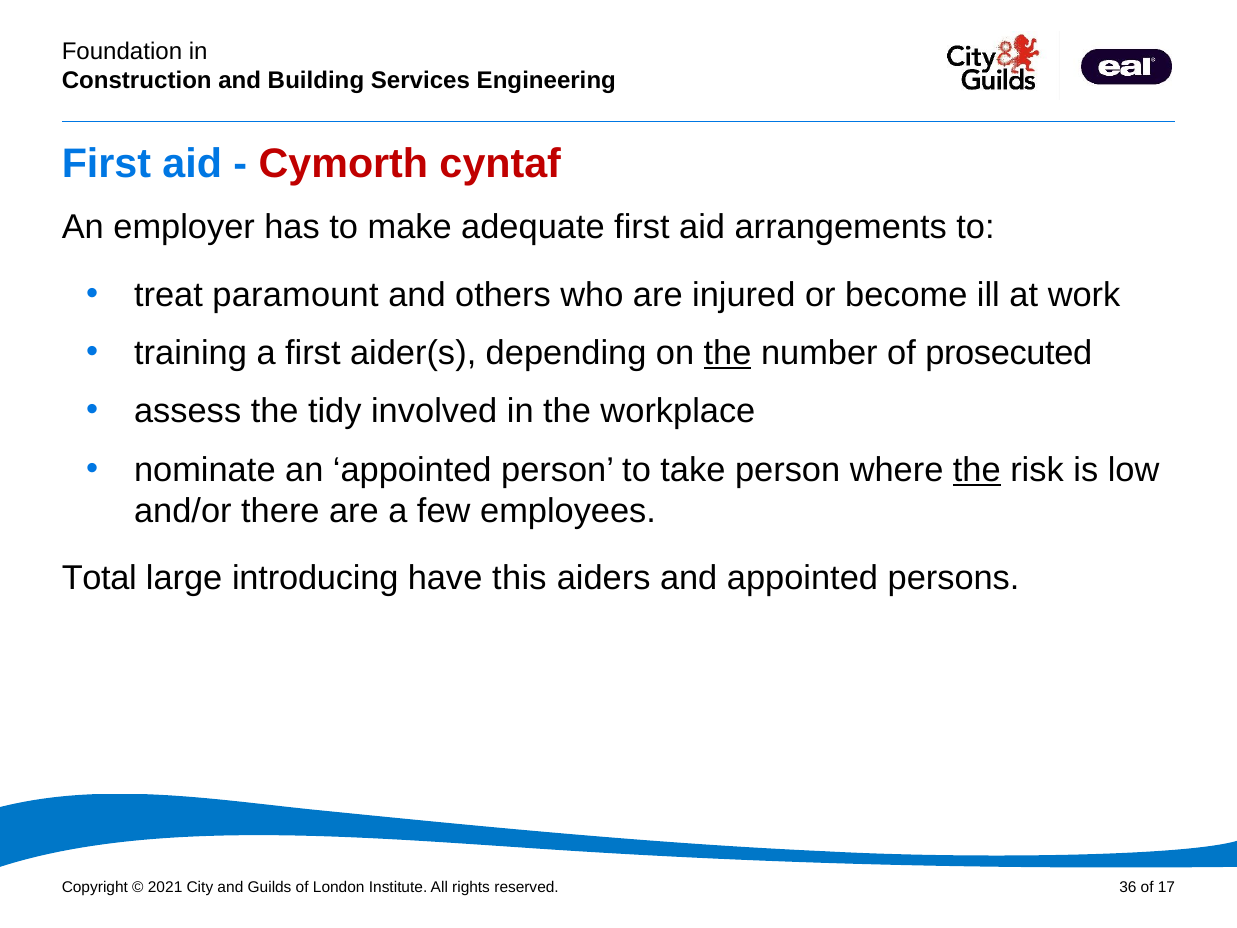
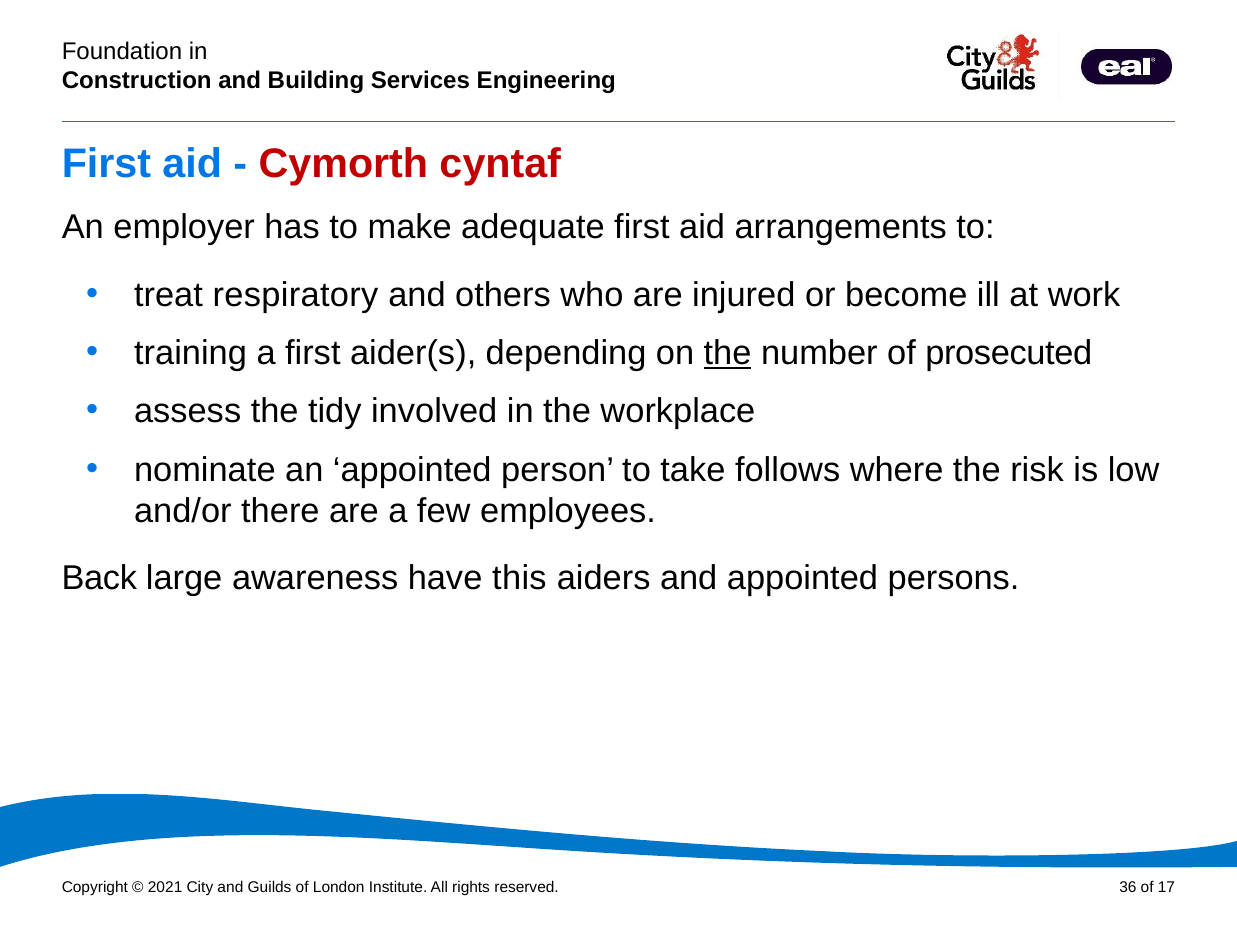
paramount: paramount -> respiratory
take person: person -> follows
the at (977, 470) underline: present -> none
Total: Total -> Back
introducing: introducing -> awareness
